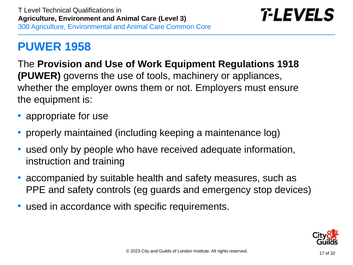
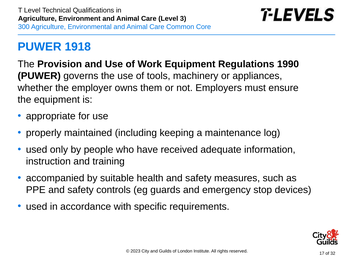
1958: 1958 -> 1918
1918: 1918 -> 1990
